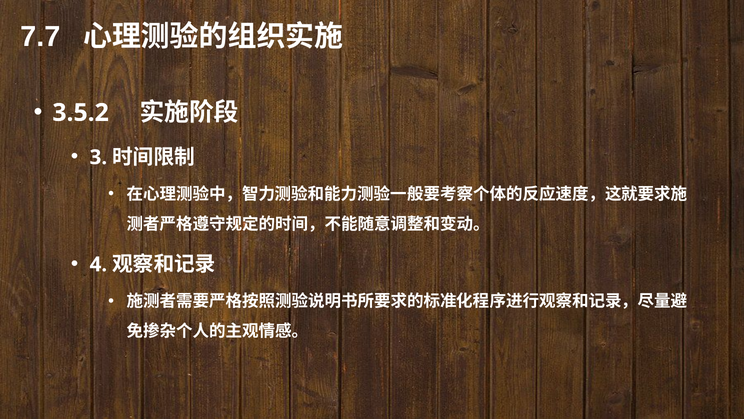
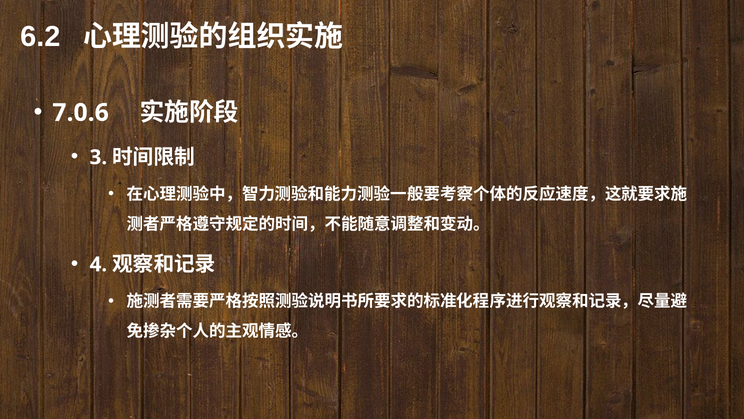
7.7: 7.7 -> 6.2
3.5.2: 3.5.2 -> 7.0.6
